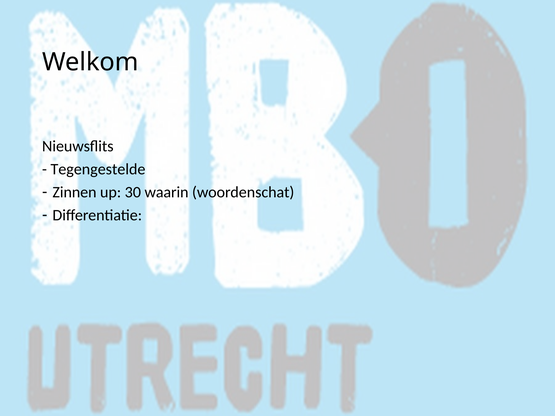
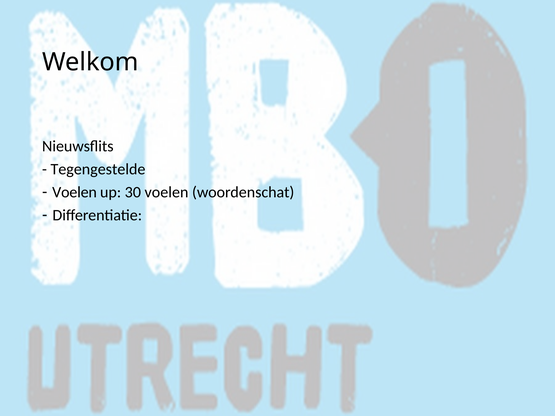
Zinnen at (74, 192): Zinnen -> Voelen
30 waarin: waarin -> voelen
